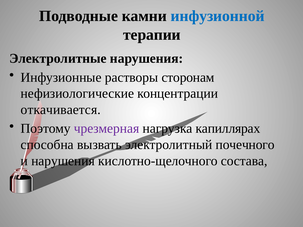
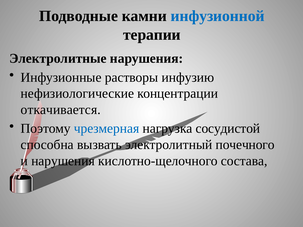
сторонам: сторонам -> инфузию
чрезмерная colour: purple -> blue
капиллярах: капиллярах -> сосудистой
